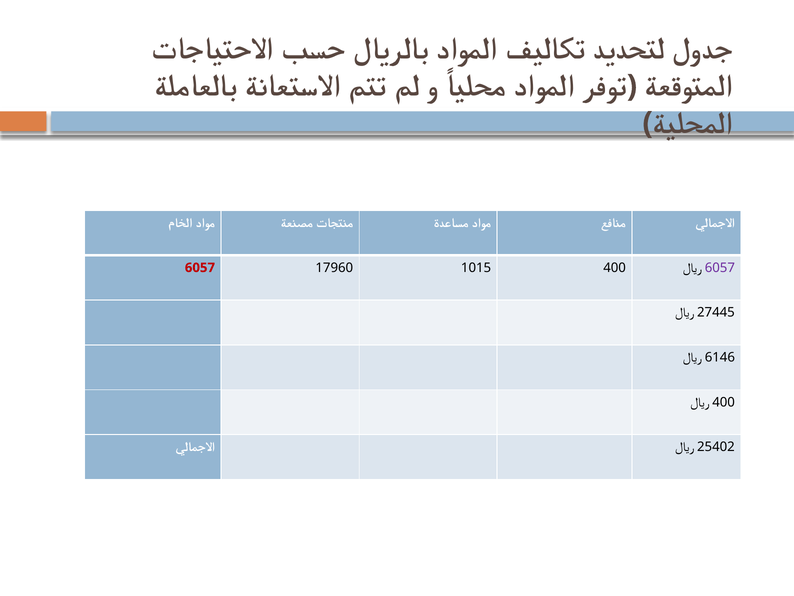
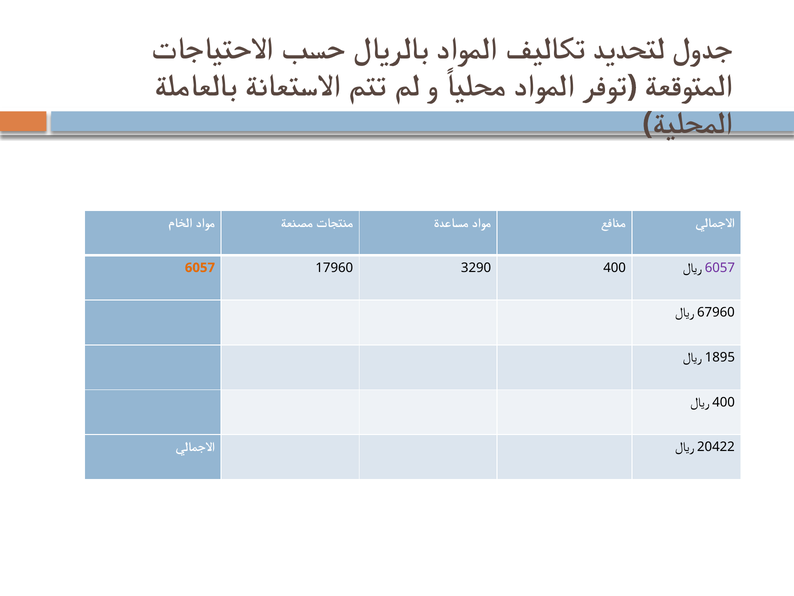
6057 at (200, 268) colour: red -> orange
1015: 1015 -> 3290
27445: 27445 -> 67960
6146: 6146 -> 1895
25402: 25402 -> 20422
